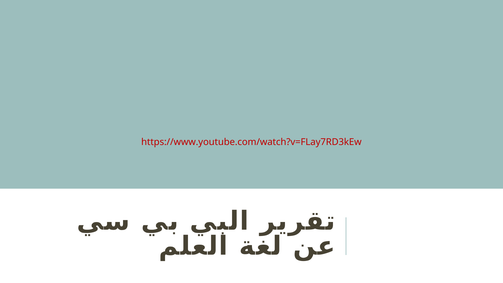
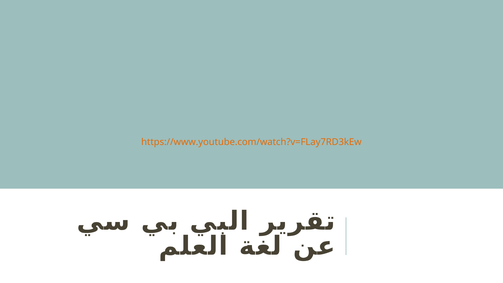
https://www.youtube.com/watch?v=FLay7RD3kEw colour: red -> orange
